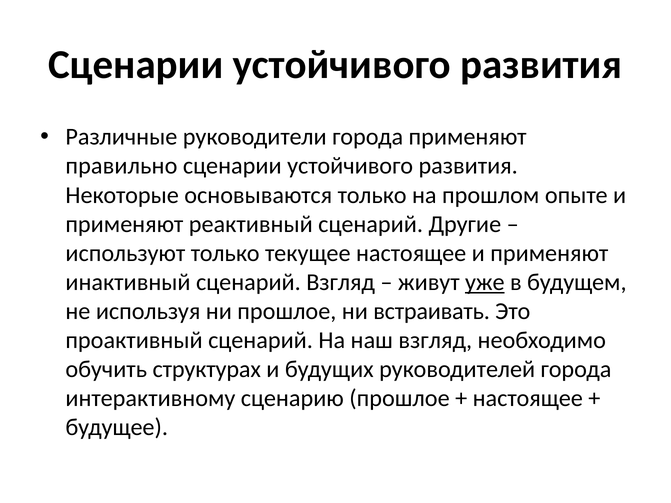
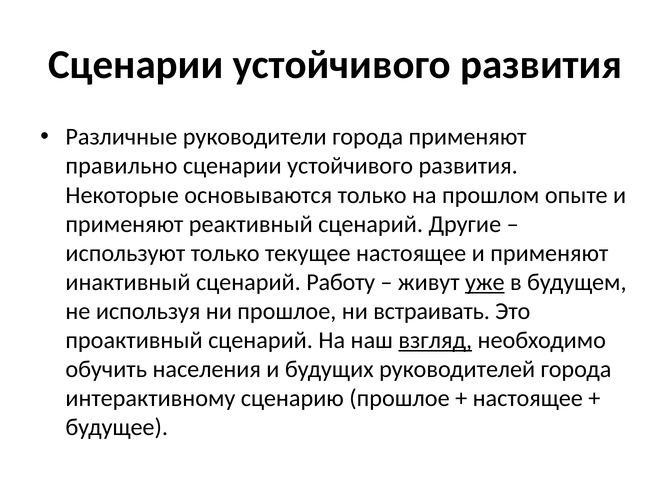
сценарий Взгляд: Взгляд -> Работу
взгляд at (435, 340) underline: none -> present
структурах: структурах -> населения
